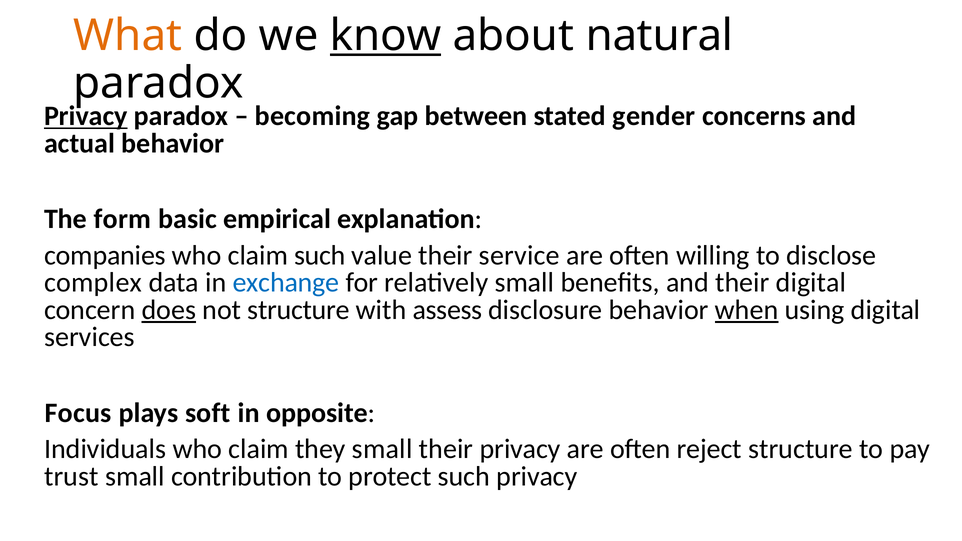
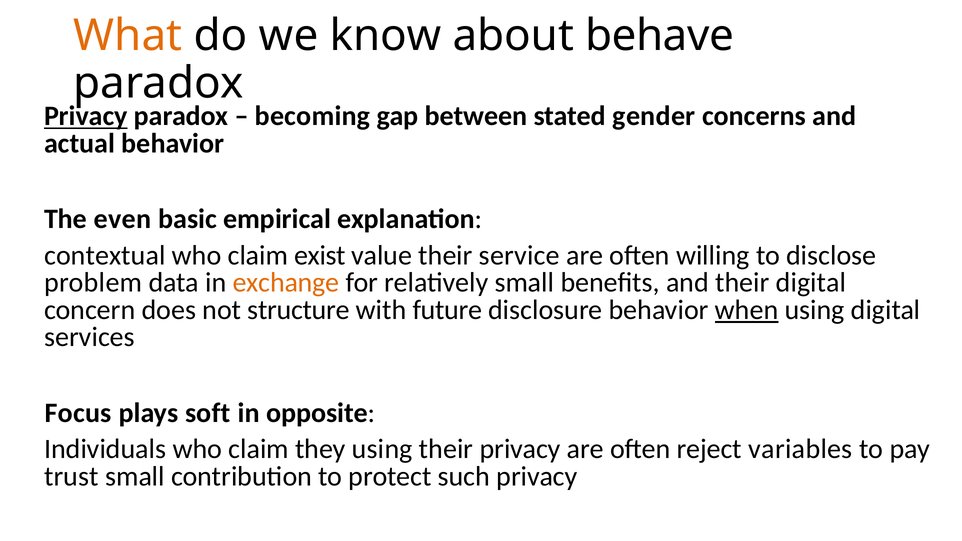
know underline: present -> none
natural: natural -> behave
form: form -> even
companies: companies -> contextual
claim such: such -> exist
complex: complex -> problem
exchange colour: blue -> orange
does underline: present -> none
assess: assess -> future
they small: small -> using
reject structure: structure -> variables
